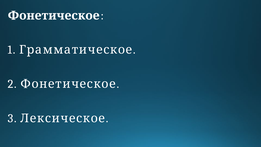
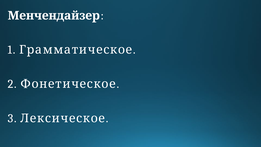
Фонетическое at (54, 16): Фонетическое -> Менчендайзер
